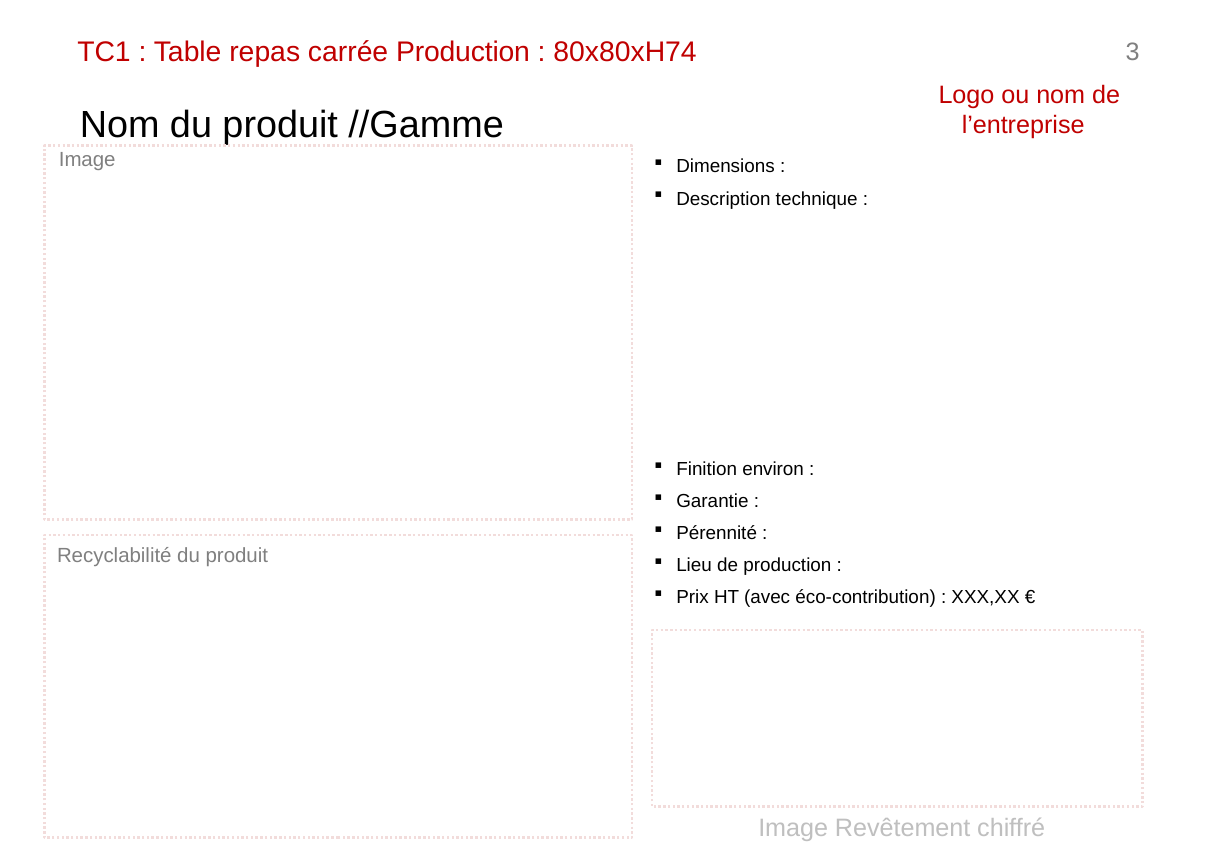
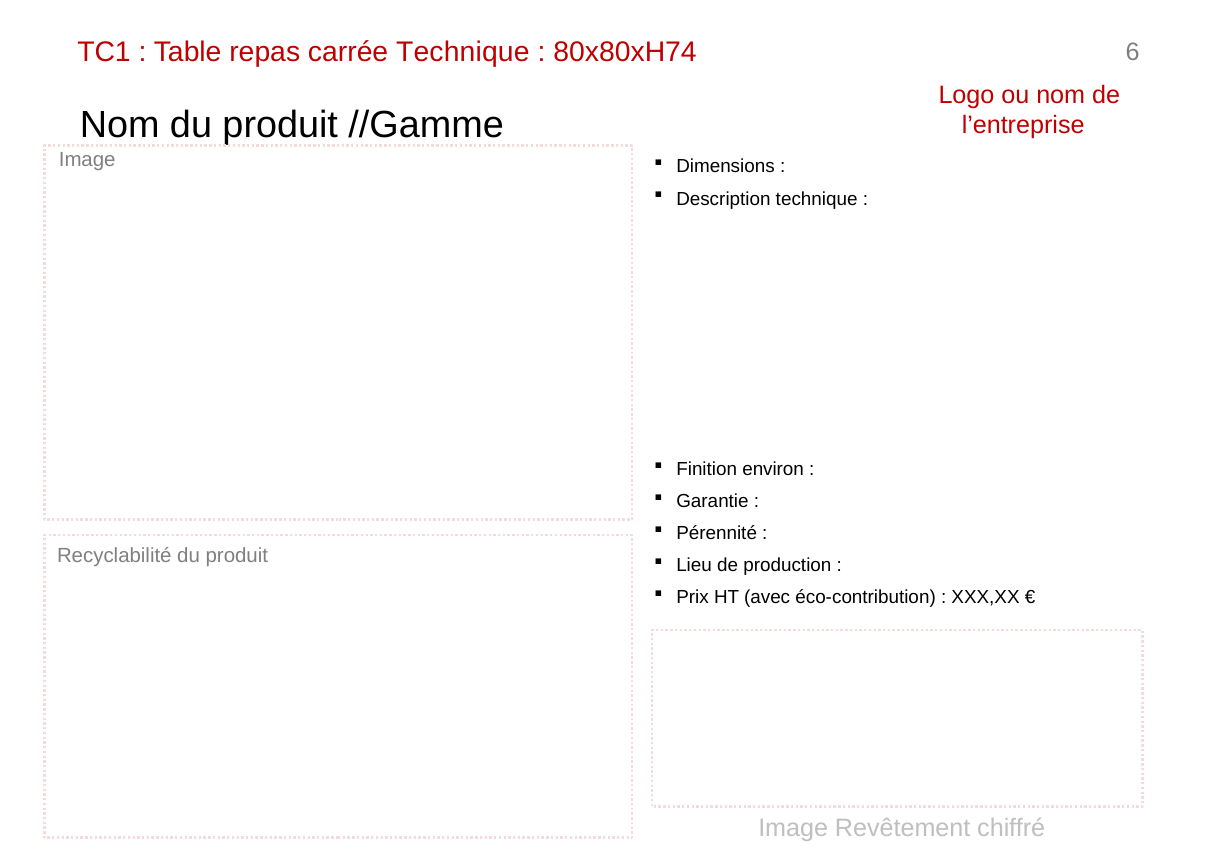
carrée Production: Production -> Technique
3: 3 -> 6
